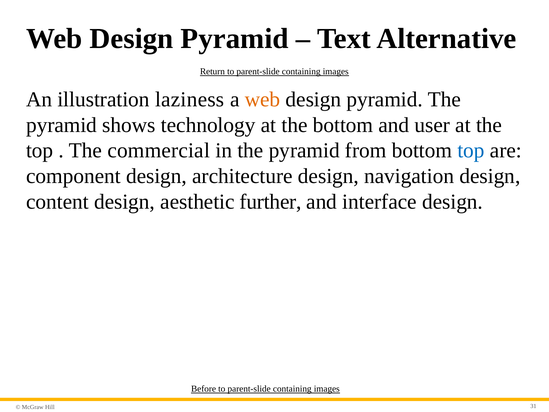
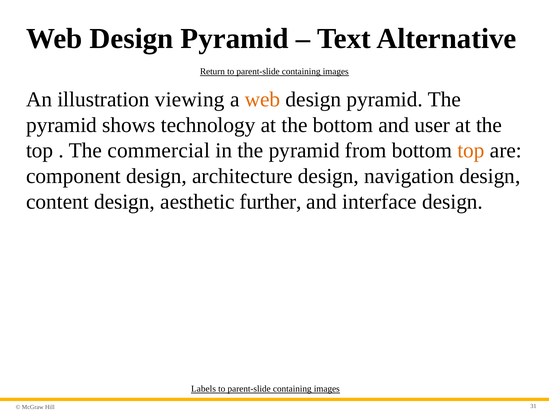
laziness: laziness -> viewing
top at (471, 150) colour: blue -> orange
Before: Before -> Labels
